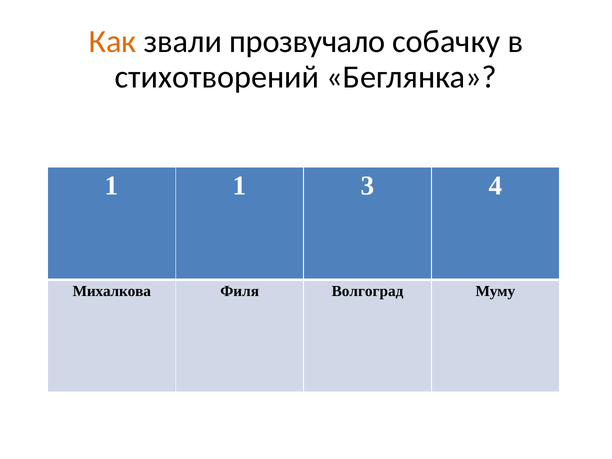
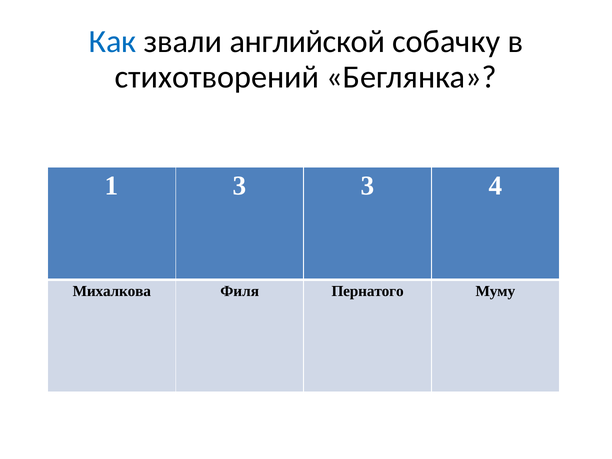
Как colour: orange -> blue
прозвучало: прозвучало -> английской
1 1: 1 -> 3
Волгоград: Волгоград -> Пернатого
